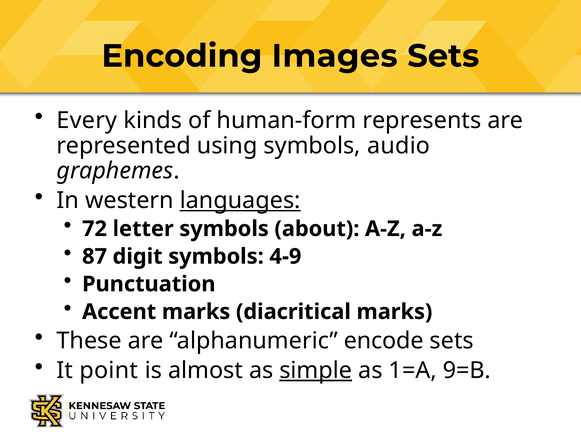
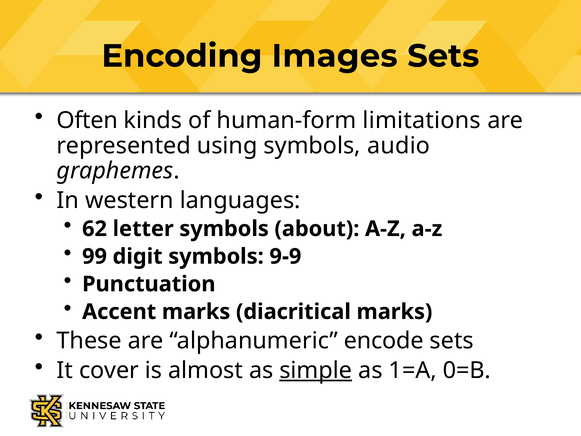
Every: Every -> Often
represents: represents -> limitations
languages underline: present -> none
72: 72 -> 62
87: 87 -> 99
4-9: 4-9 -> 9-9
point: point -> cover
9=B: 9=B -> 0=B
